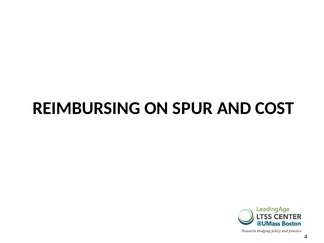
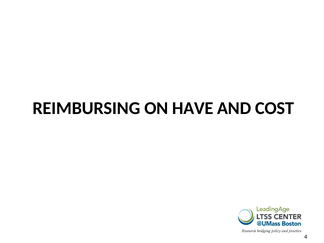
SPUR: SPUR -> HAVE
